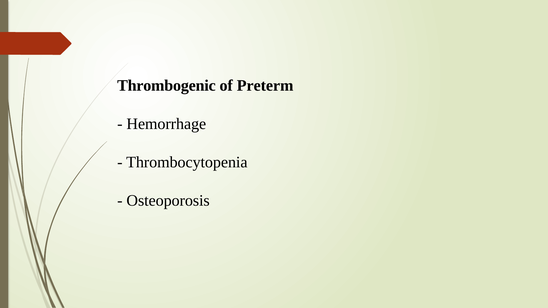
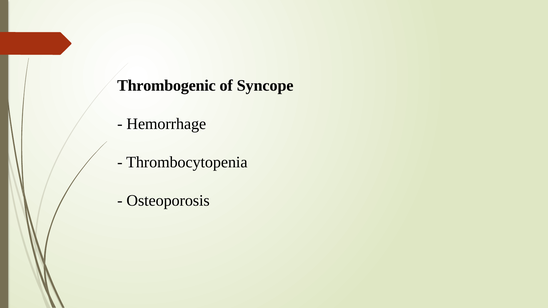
Preterm: Preterm -> Syncope
